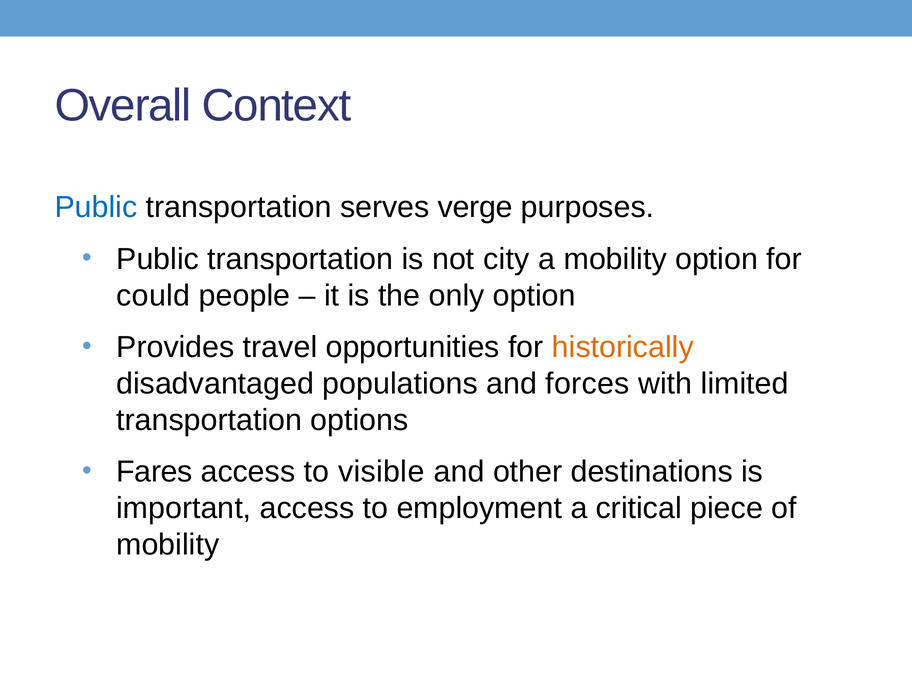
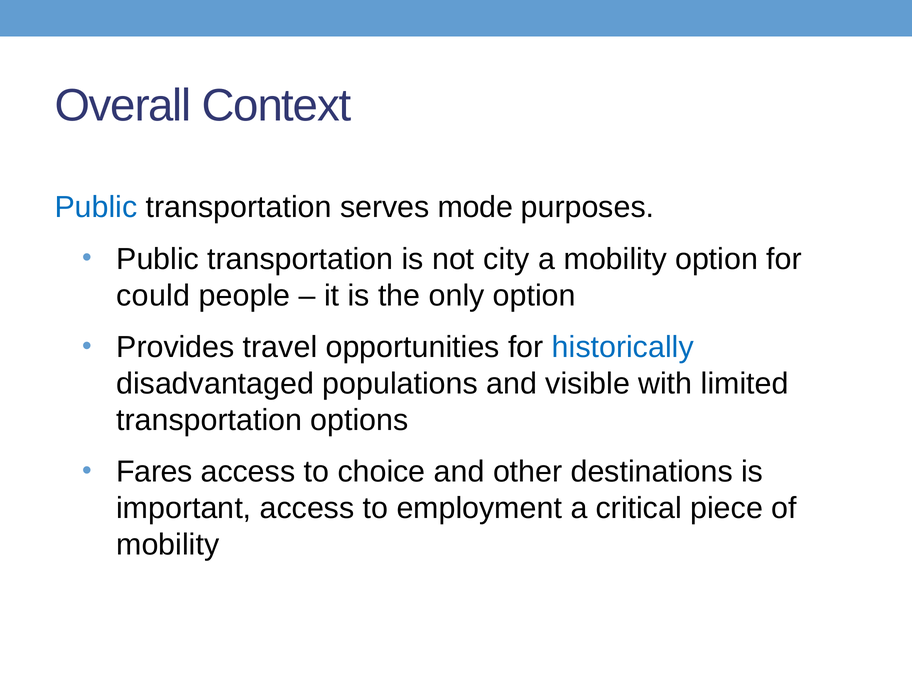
verge: verge -> mode
historically colour: orange -> blue
forces: forces -> visible
visible: visible -> choice
